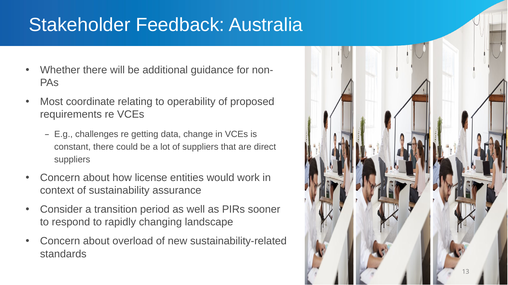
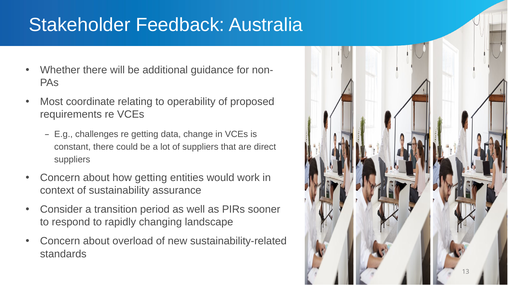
how license: license -> getting
